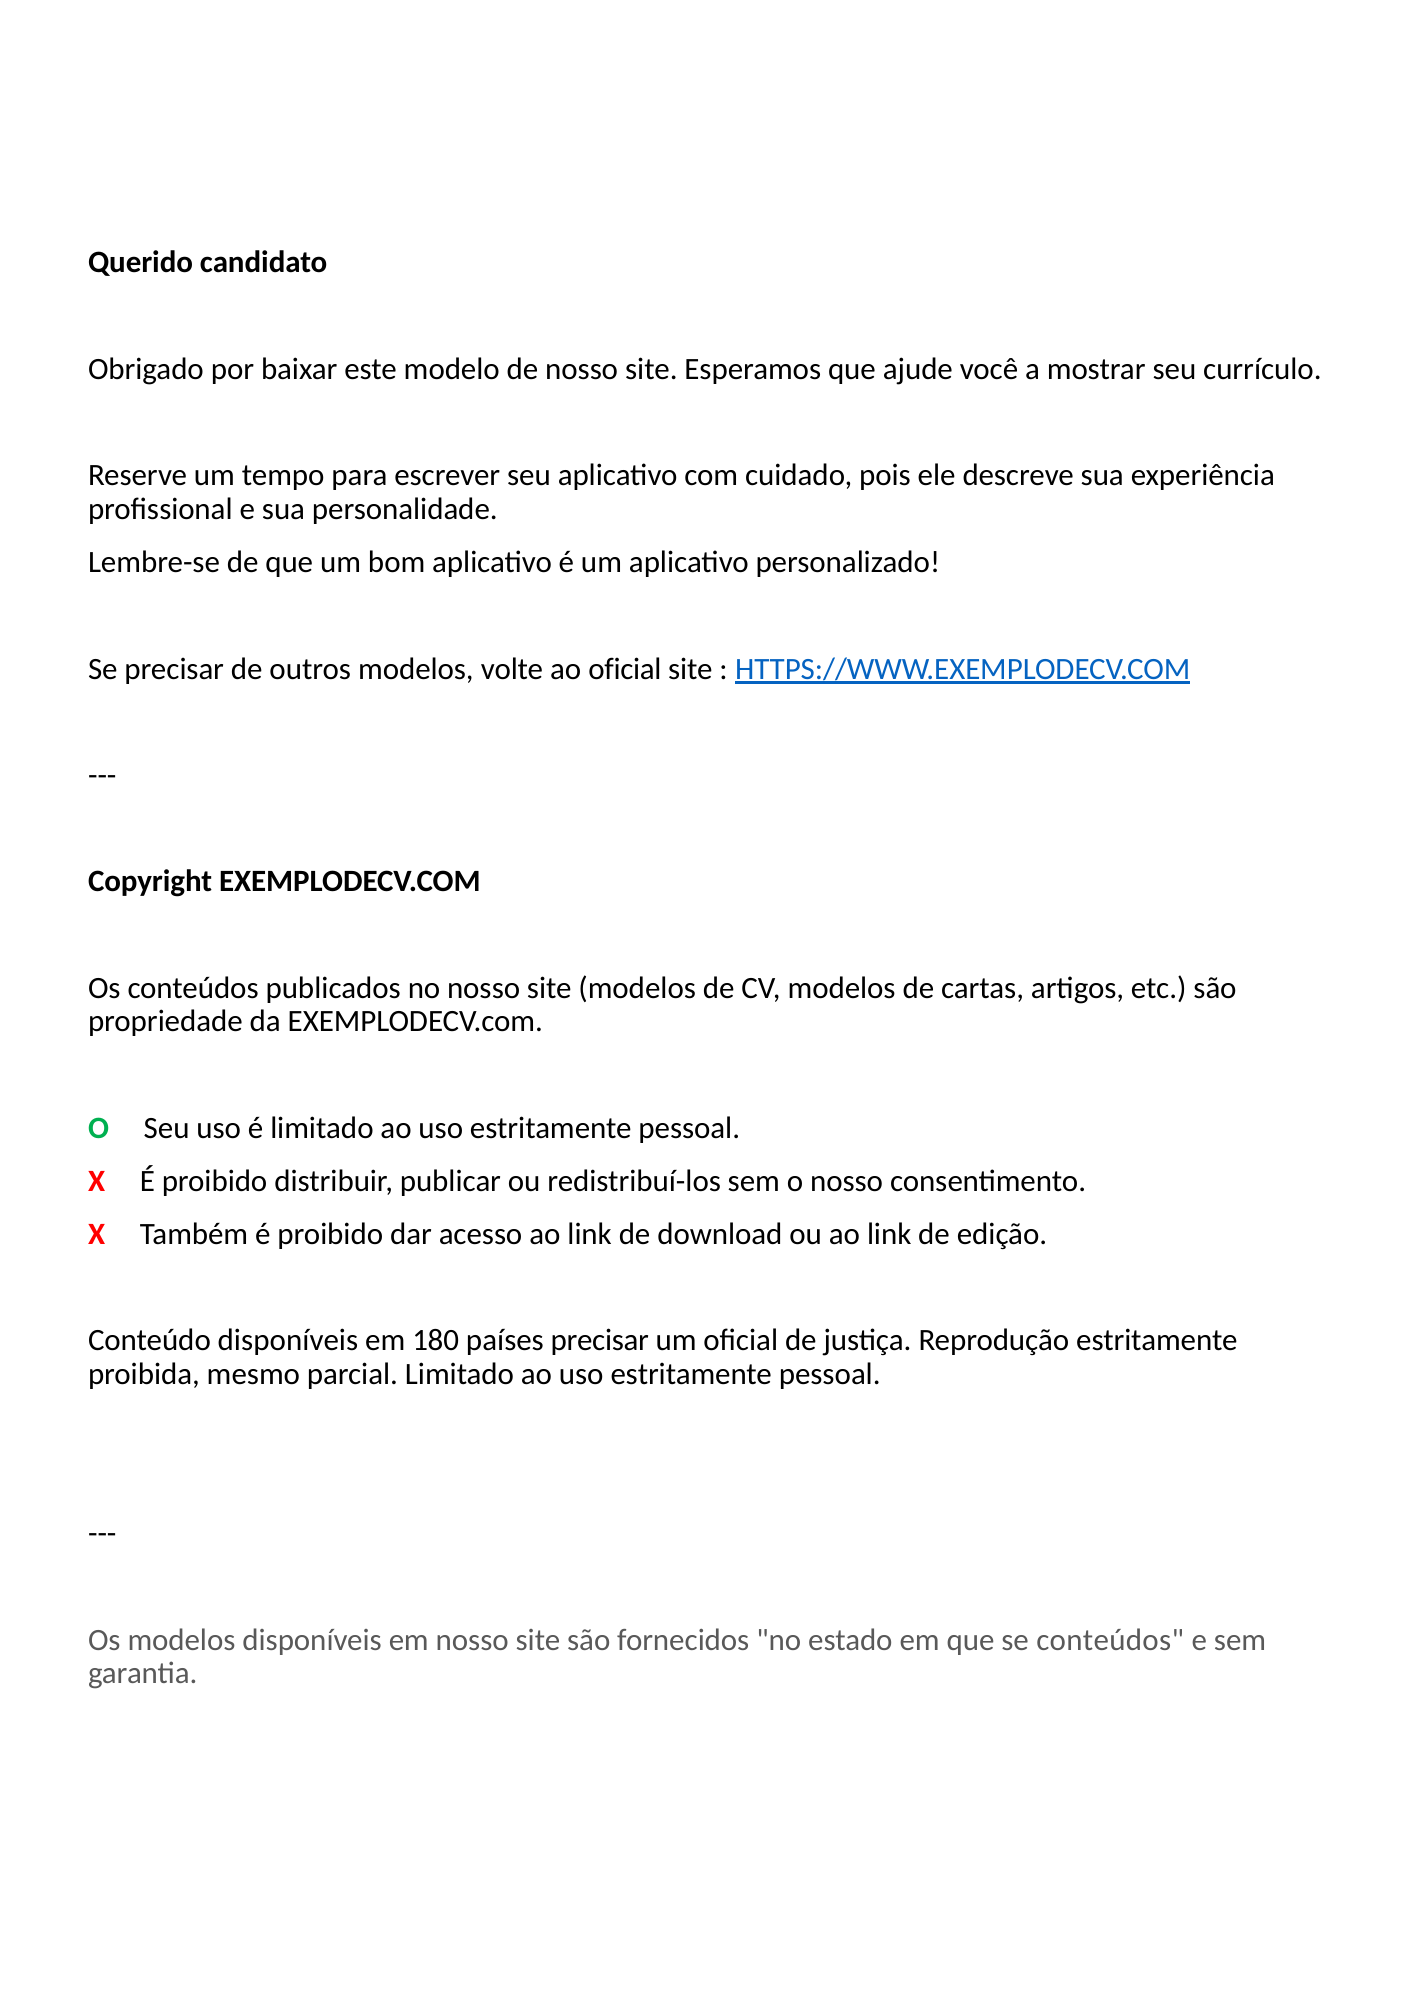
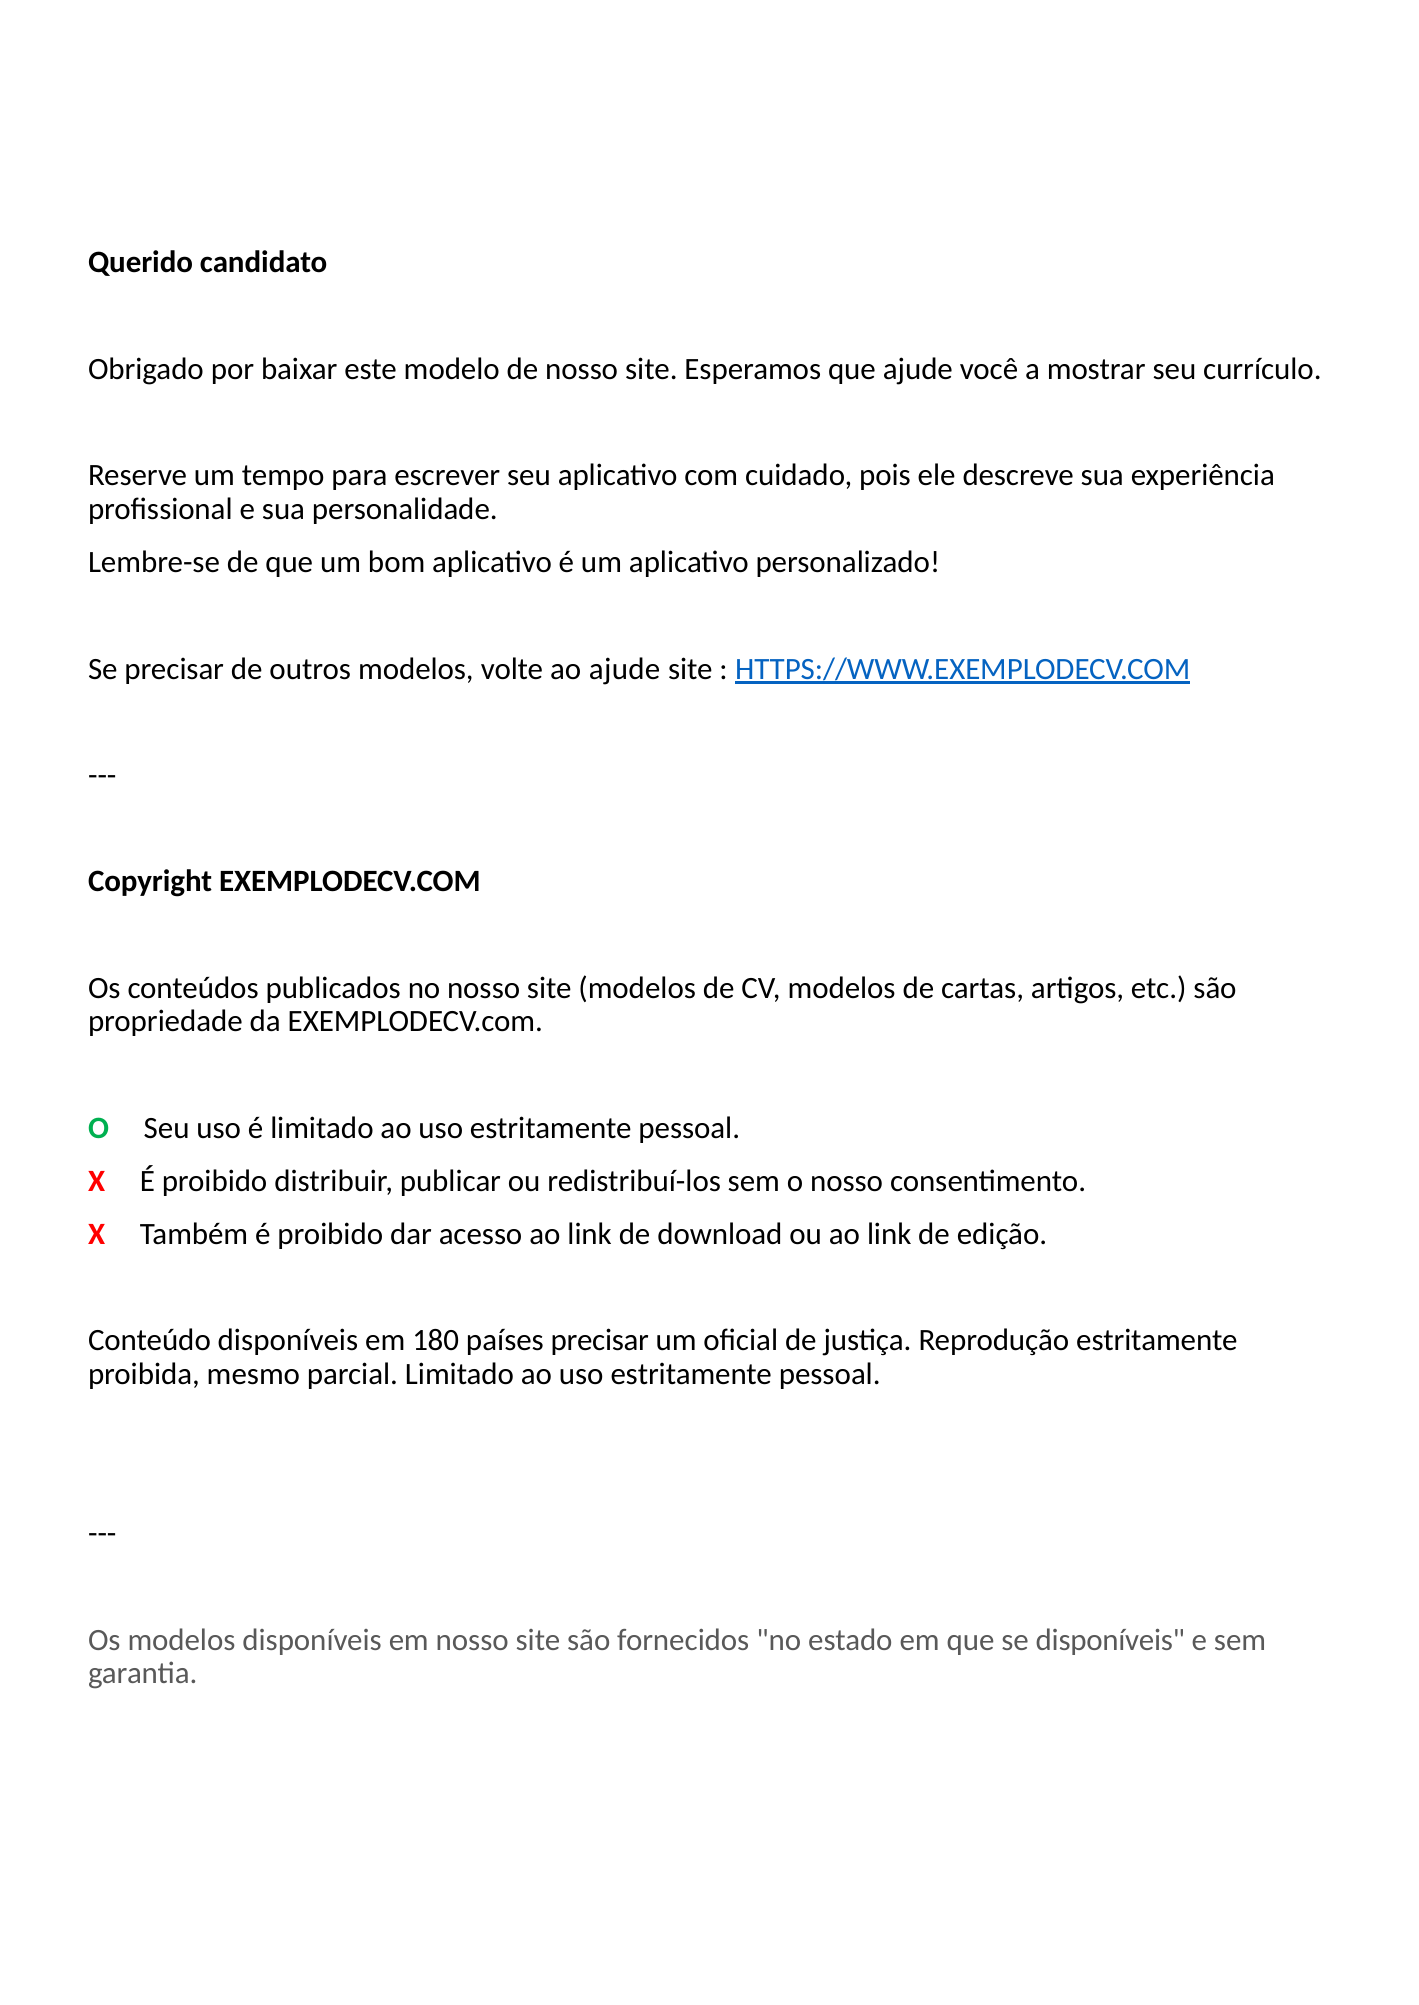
ao oficial: oficial -> ajude
se conteúdos: conteúdos -> disponíveis
